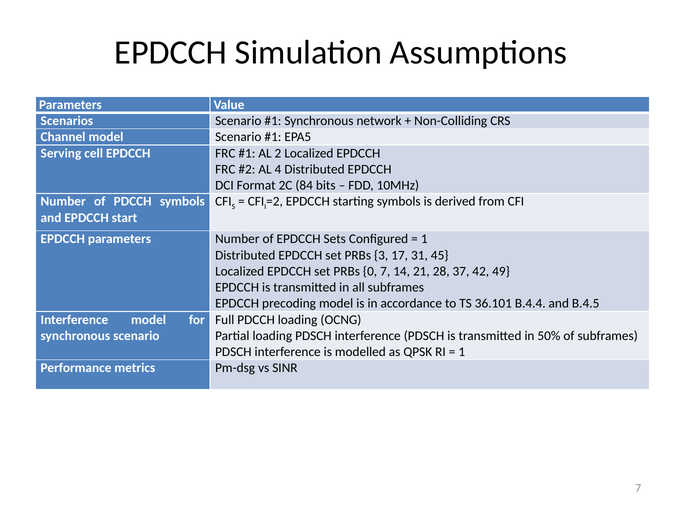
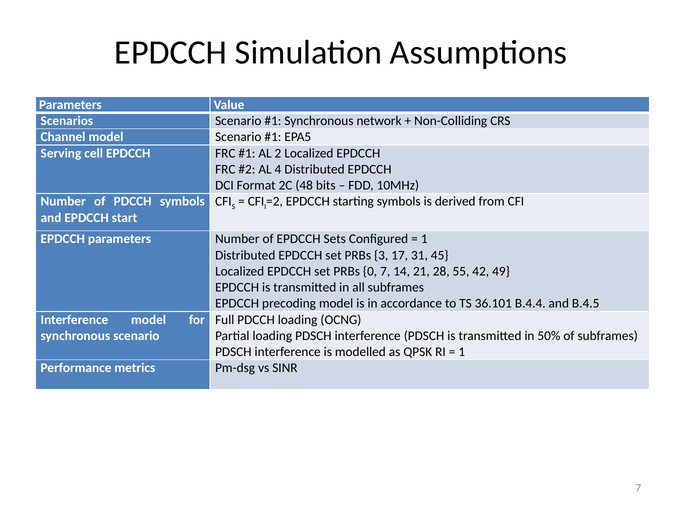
84: 84 -> 48
37: 37 -> 55
